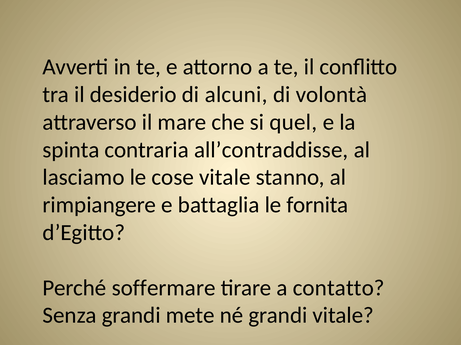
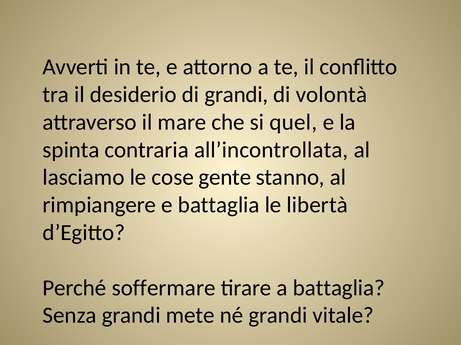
di alcuni: alcuni -> grandi
all’contraddisse: all’contraddisse -> all’incontrollata
cose vitale: vitale -> gente
fornita: fornita -> libertà
a contatto: contatto -> battaglia
